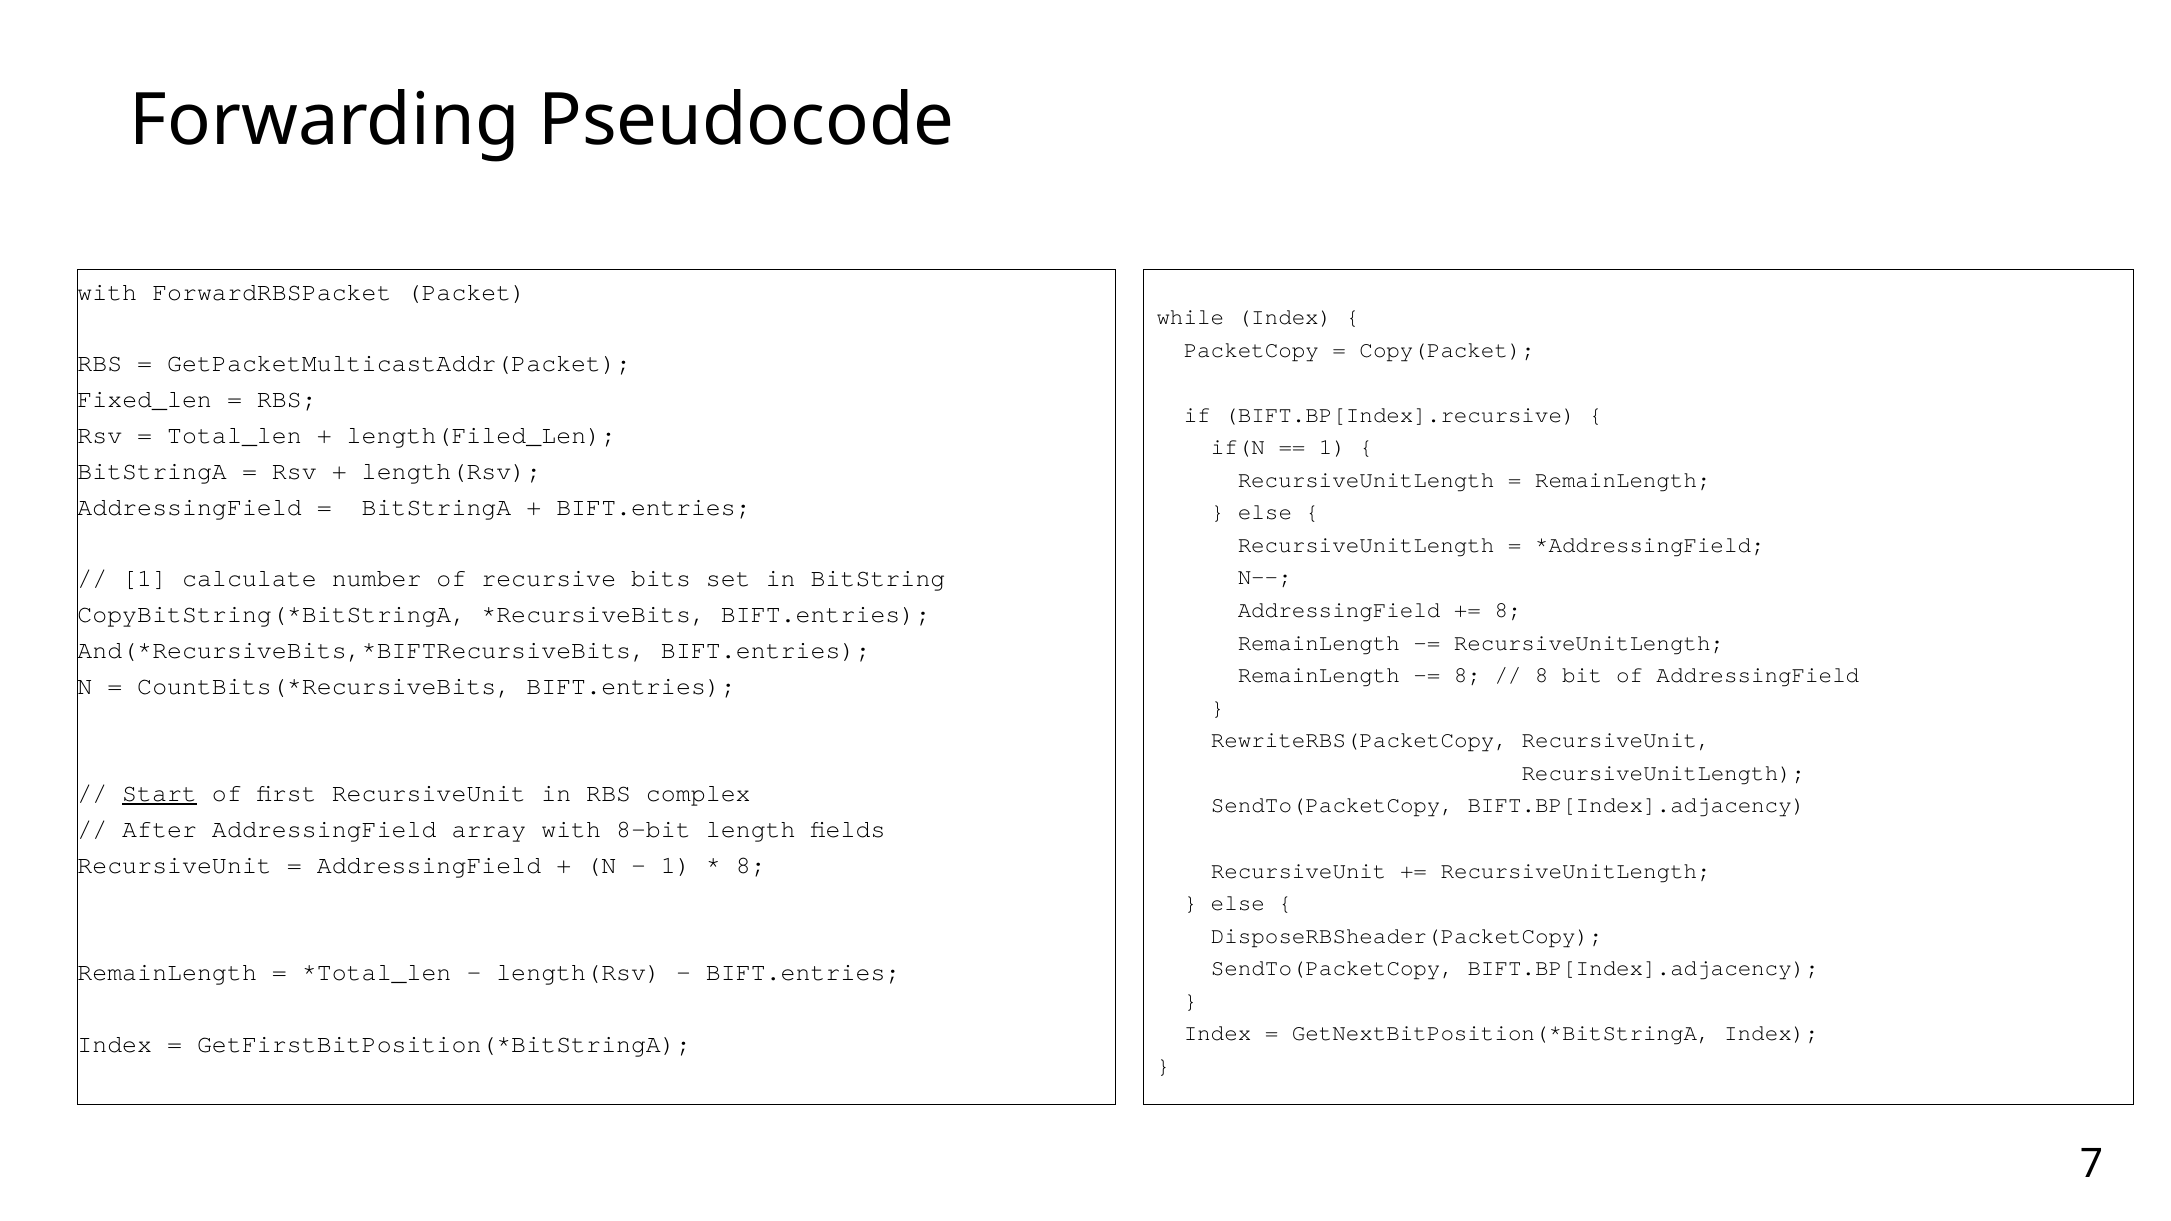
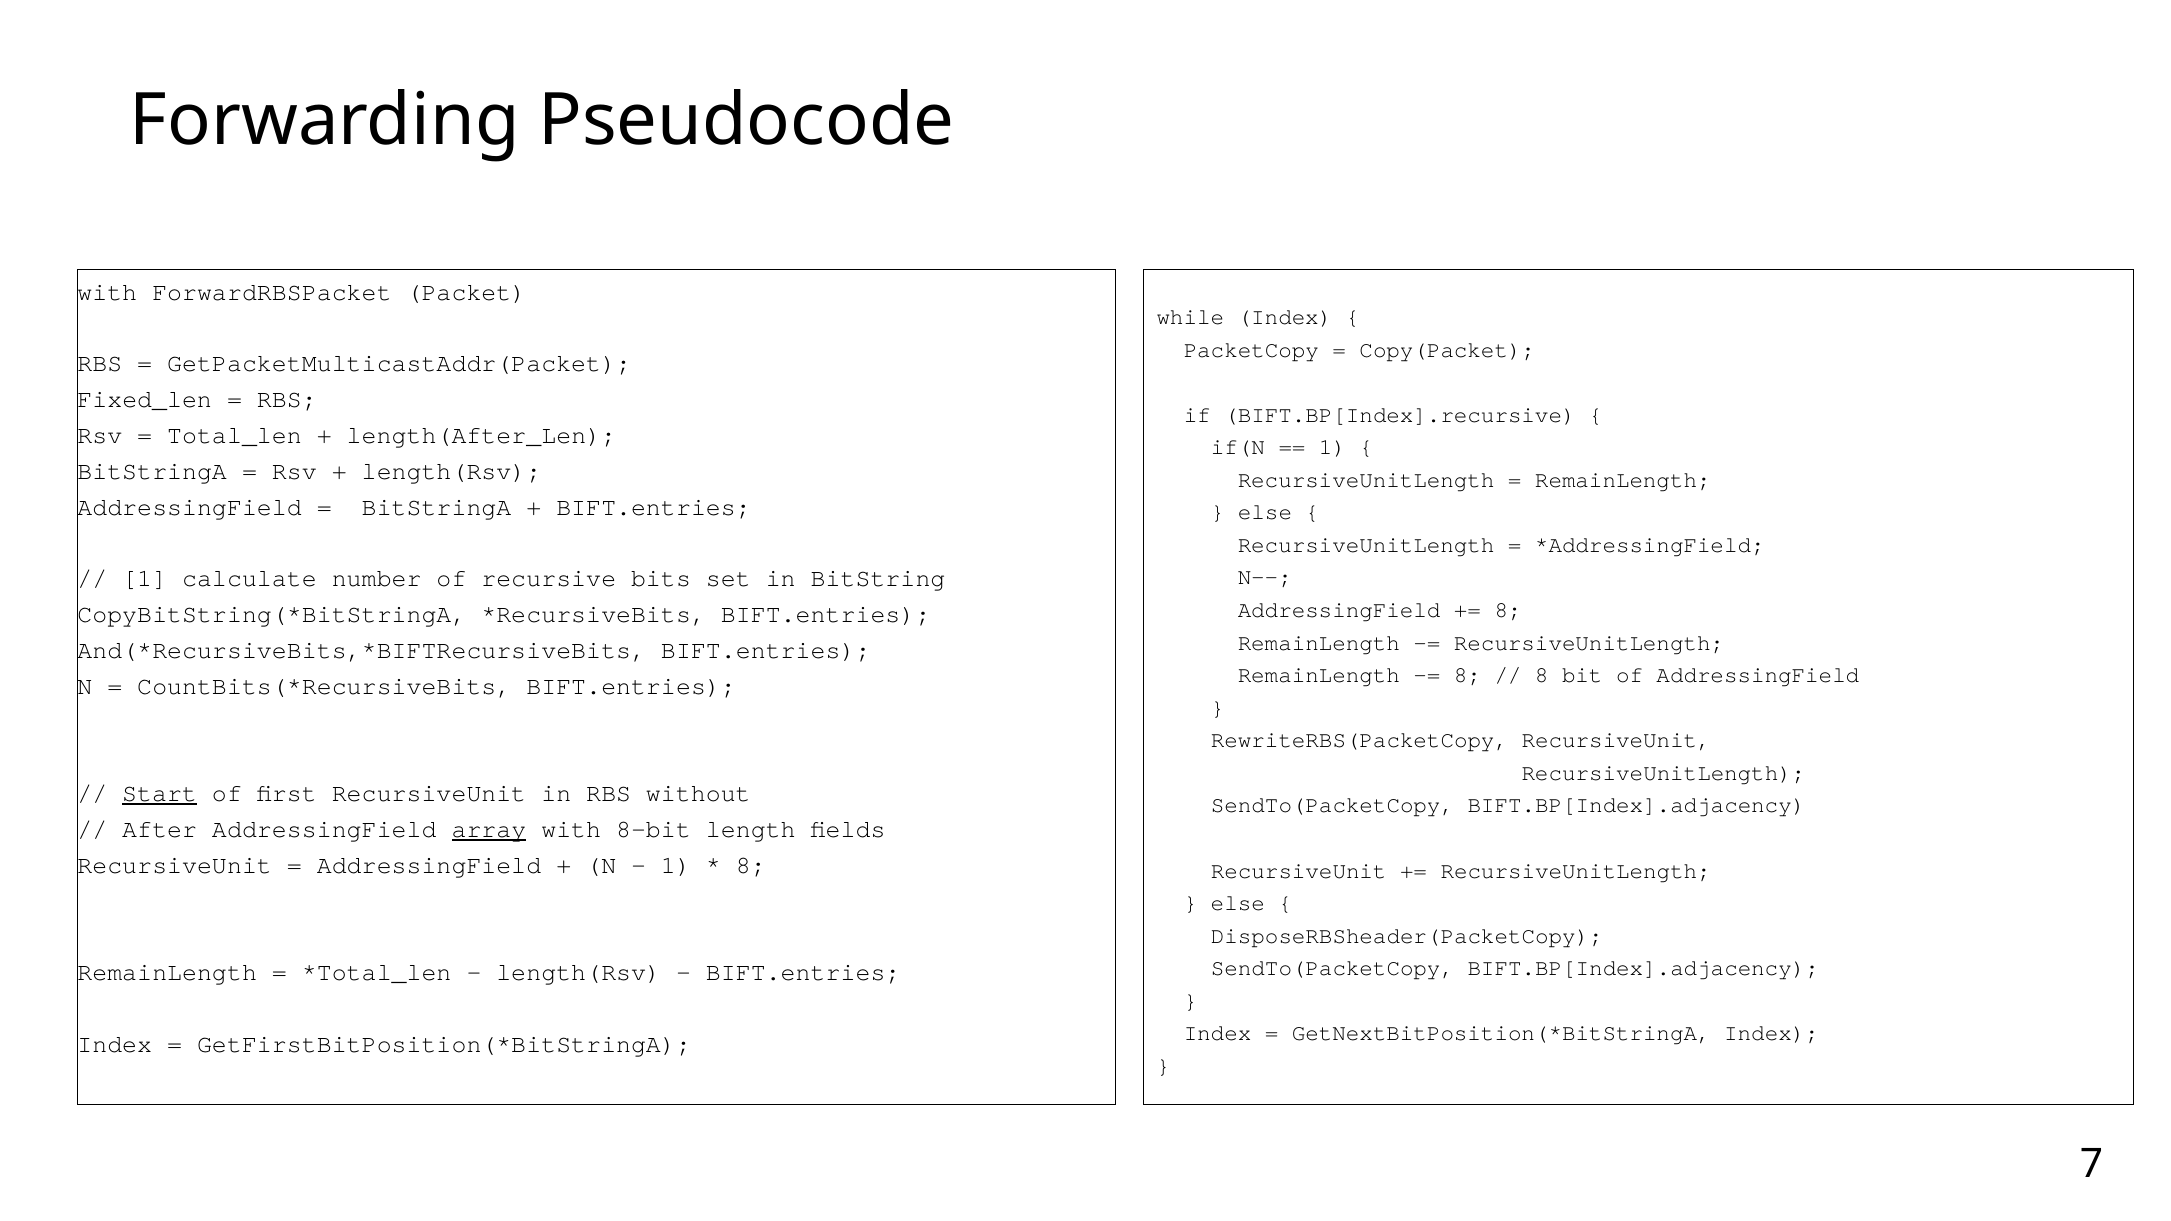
length(Filed_Len: length(Filed_Len -> length(After_Len
complex: complex -> without
array underline: none -> present
